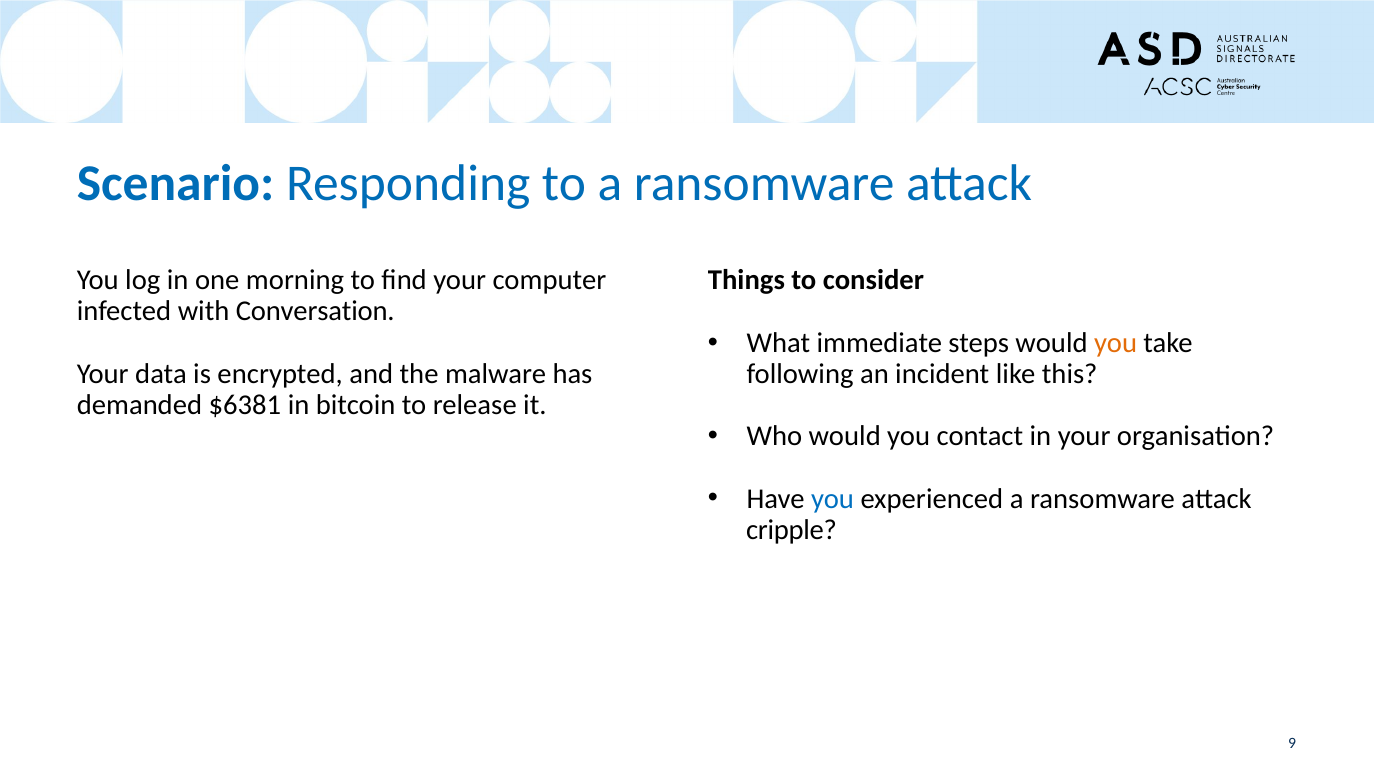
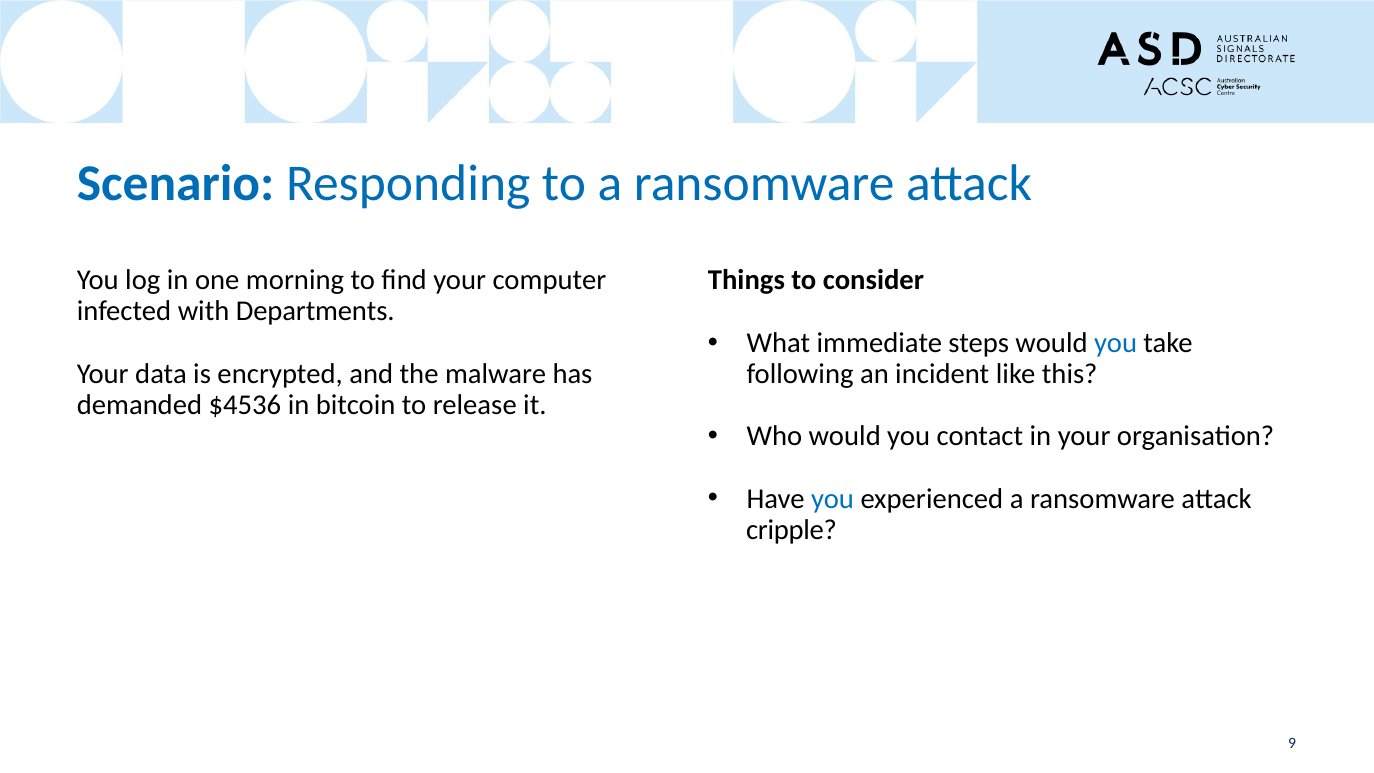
Conversation: Conversation -> Departments
you at (1116, 343) colour: orange -> blue
$6381: $6381 -> $4536
